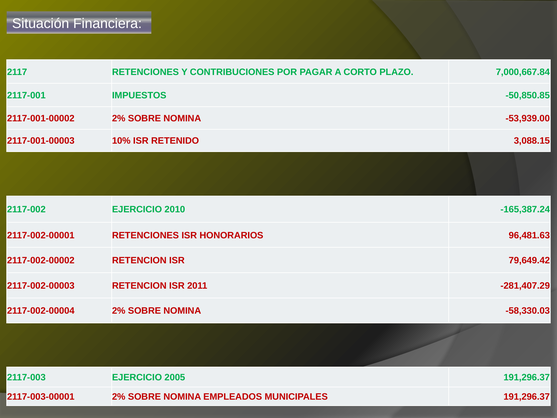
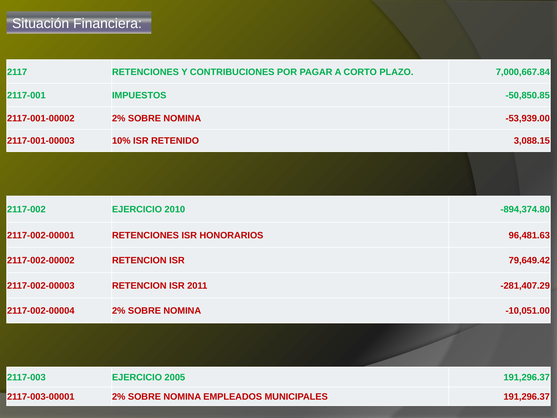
-165,387.24: -165,387.24 -> -894,374.80
-58,330.03: -58,330.03 -> -10,051.00
